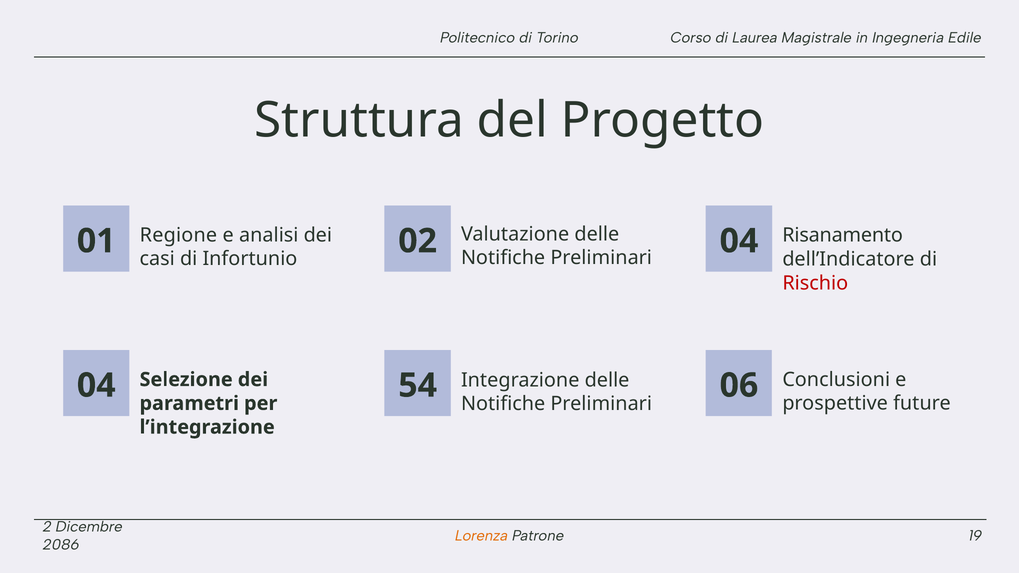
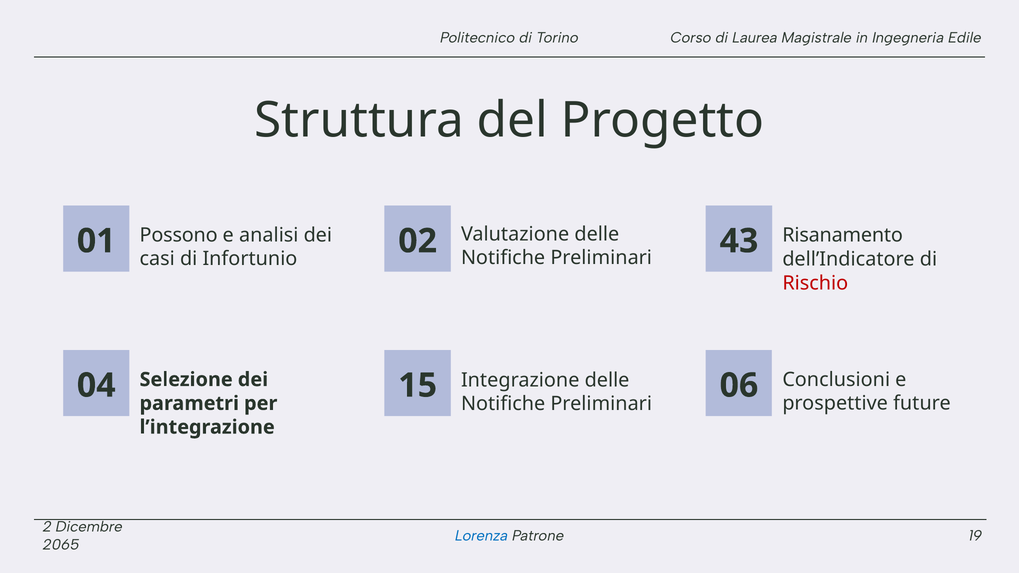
Regione: Regione -> Possono
02 04: 04 -> 43
54: 54 -> 15
Lorenza colour: orange -> blue
2086: 2086 -> 2065
